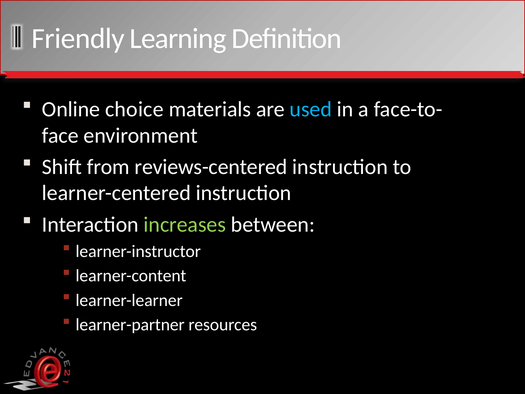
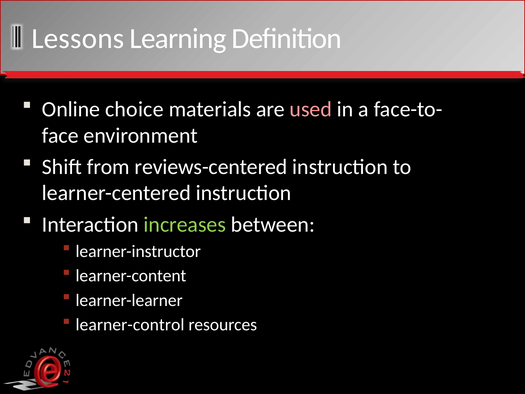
Friendly: Friendly -> Lessons
used colour: light blue -> pink
learner-partner: learner-partner -> learner-control
